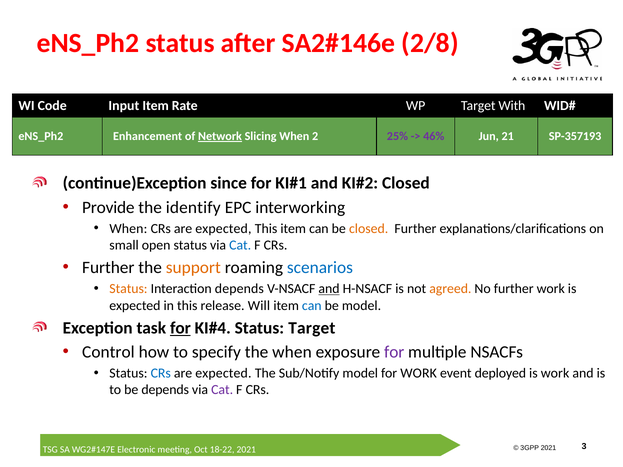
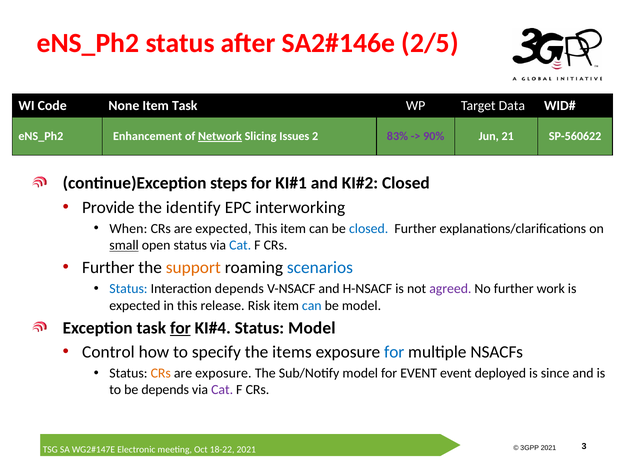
2/8: 2/8 -> 2/5
Input: Input -> None
Item Rate: Rate -> Task
With: With -> Data
Slicing When: When -> Issues
25%: 25% -> 83%
46%: 46% -> 90%
SP-357193: SP-357193 -> SP-560622
since: since -> steps
closed at (369, 229) colour: orange -> blue
small underline: none -> present
Status at (128, 289) colour: orange -> blue
and at (329, 289) underline: present -> none
agreed colour: orange -> purple
Will: Will -> Risk
Status Target: Target -> Model
the when: when -> items
for at (394, 352) colour: purple -> blue
CRs at (161, 373) colour: blue -> orange
expected at (223, 373): expected -> exposure
for WORK: WORK -> EVENT
is work: work -> since
